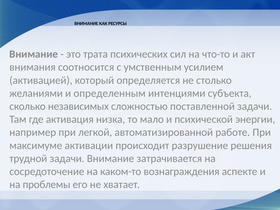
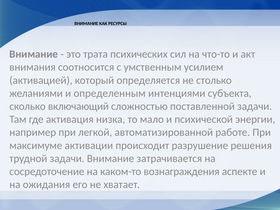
независимых: независимых -> включающий
проблемы: проблемы -> ожидания
